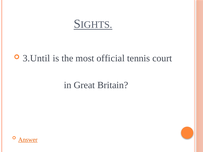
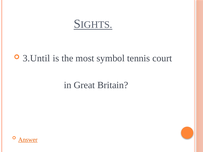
official: official -> symbol
